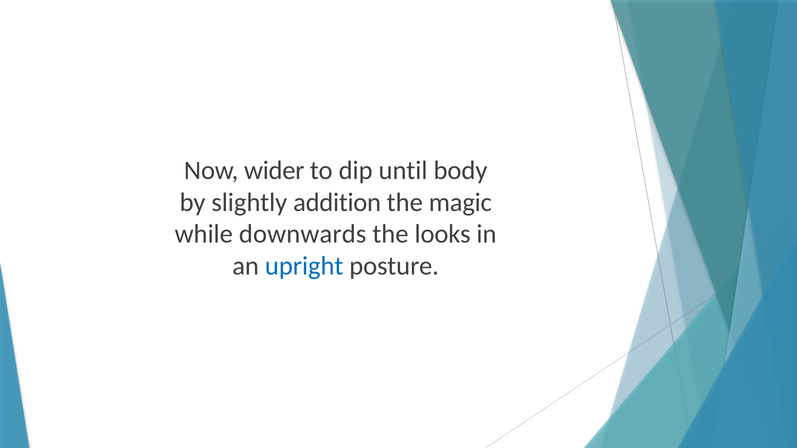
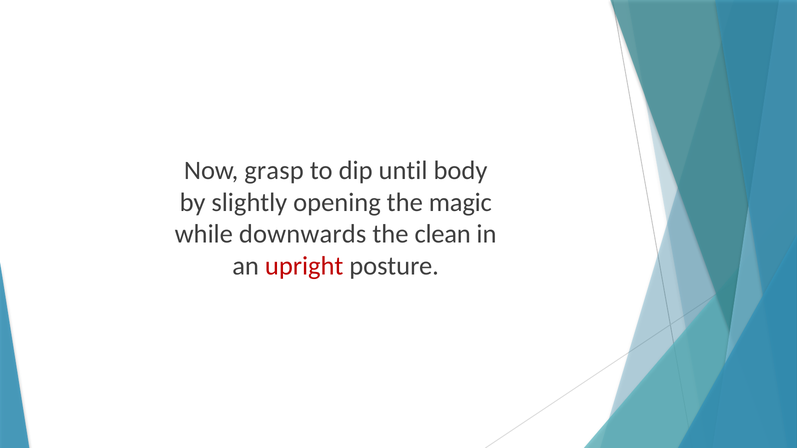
wider: wider -> grasp
addition: addition -> opening
looks: looks -> clean
upright colour: blue -> red
